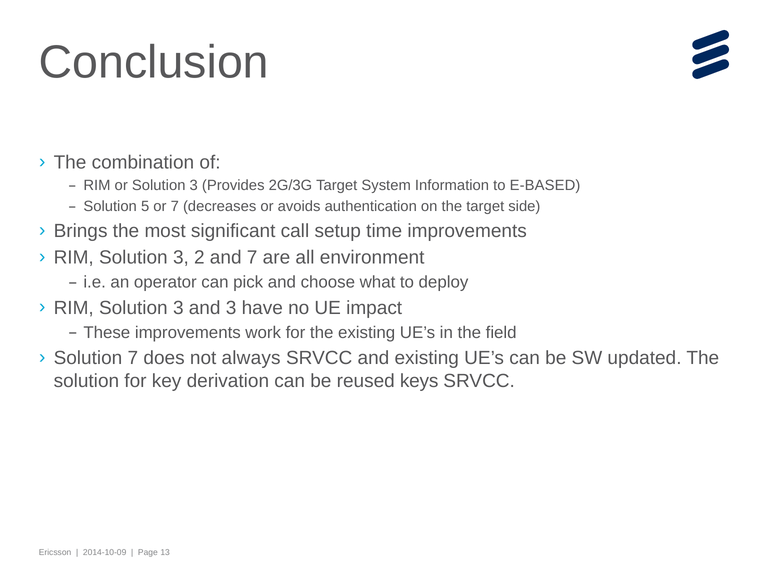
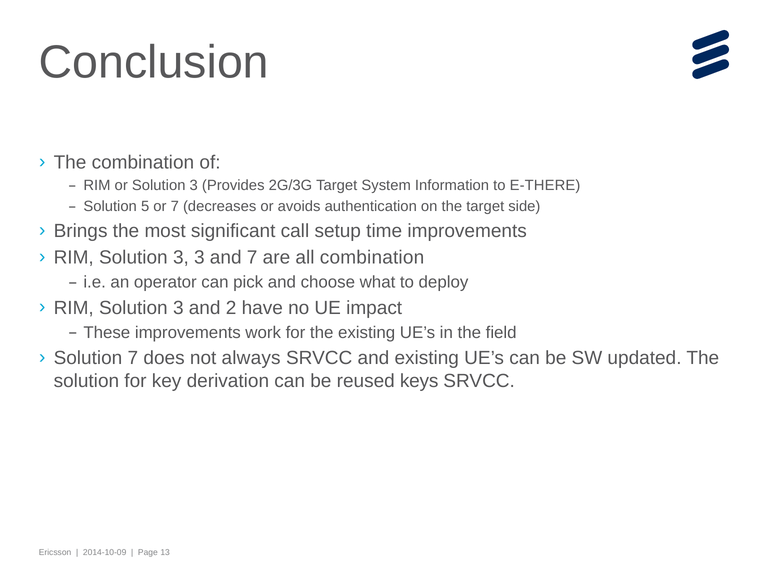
E-BASED: E-BASED -> E-THERE
3 2: 2 -> 3
all environment: environment -> combination
and 3: 3 -> 2
